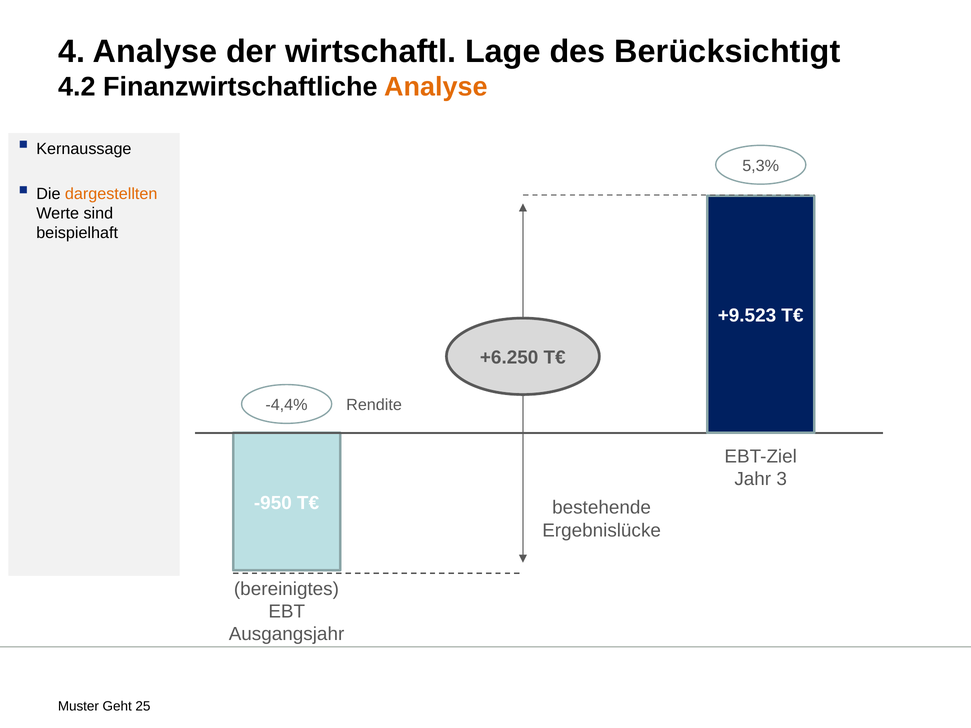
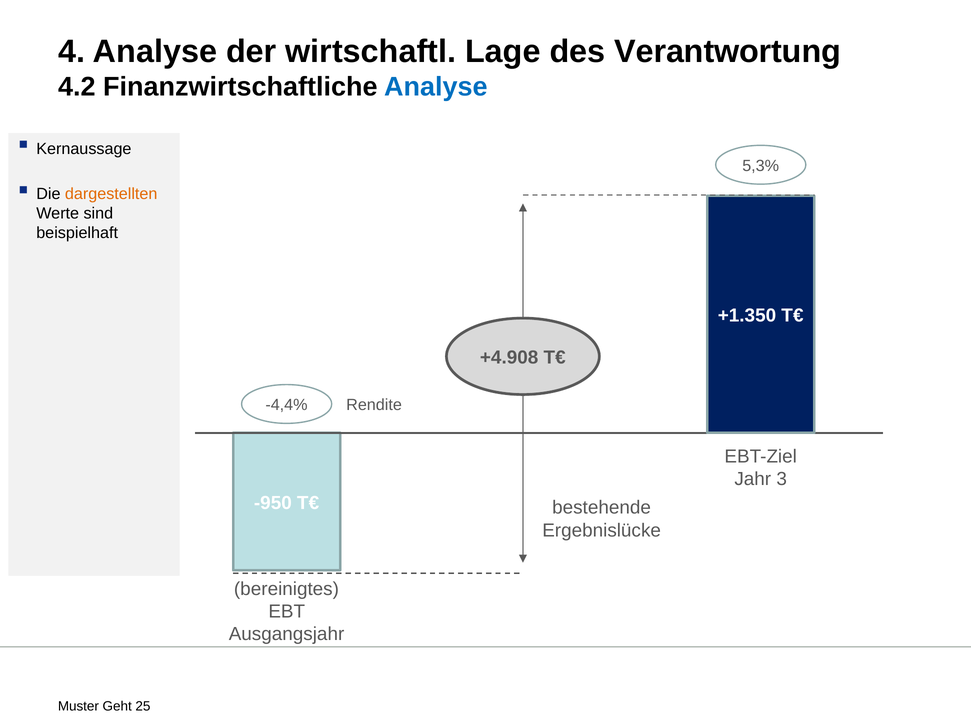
Berücksichtigt: Berücksichtigt -> Verantwortung
Analyse at (436, 87) colour: orange -> blue
+9.523: +9.523 -> +1.350
+6.250: +6.250 -> +4.908
